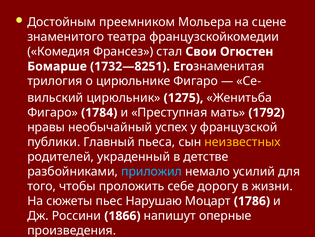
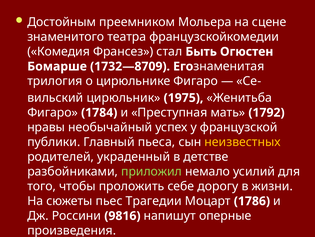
Свои: Свои -> Быть
1732—8251: 1732—8251 -> 1732—8709
1275: 1275 -> 1975
приложил colour: light blue -> light green
Нарушаю: Нарушаю -> Трагедии
1866: 1866 -> 9816
